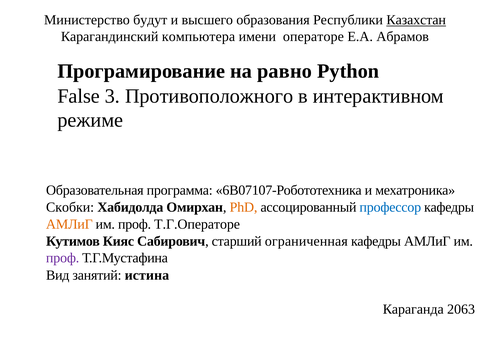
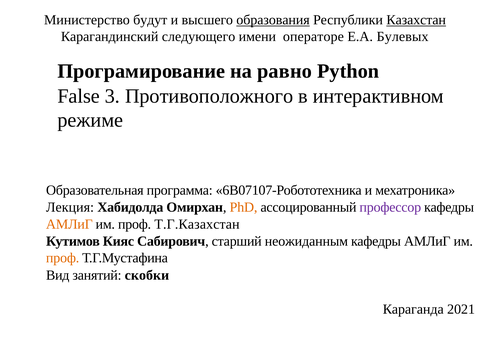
образования underline: none -> present
компьютера: компьютера -> следующего
Абрамов: Абрамов -> Булевых
Скобки: Скобки -> Лекция
профессор colour: blue -> purple
Т.Г.Операторе: Т.Г.Операторе -> Т.Г.Казахстан
ограниченная: ограниченная -> неожиданным
проф at (63, 258) colour: purple -> orange
истина: истина -> скобки
2063: 2063 -> 2021
